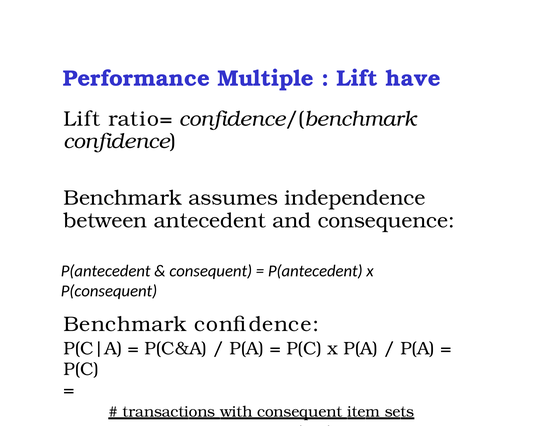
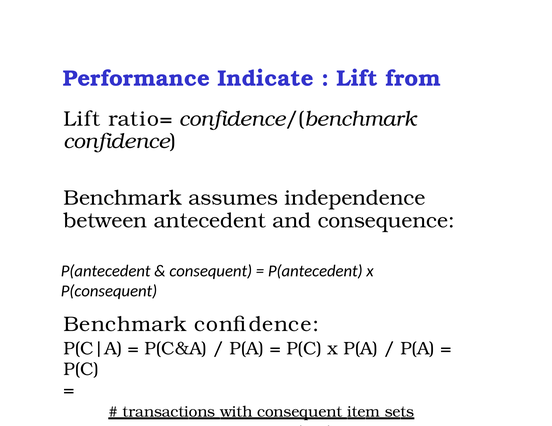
Multiple: Multiple -> Indicate
have: have -> from
